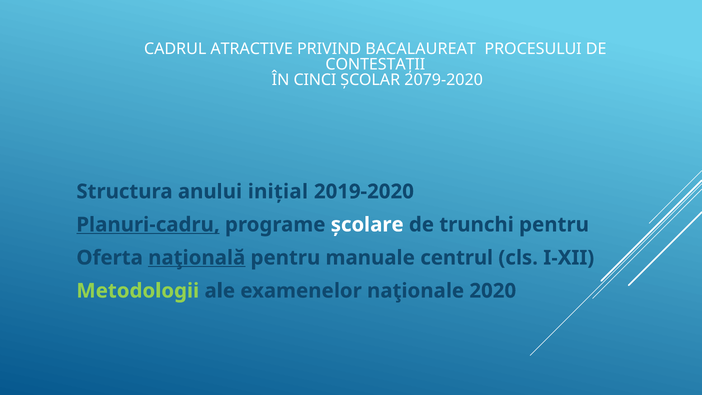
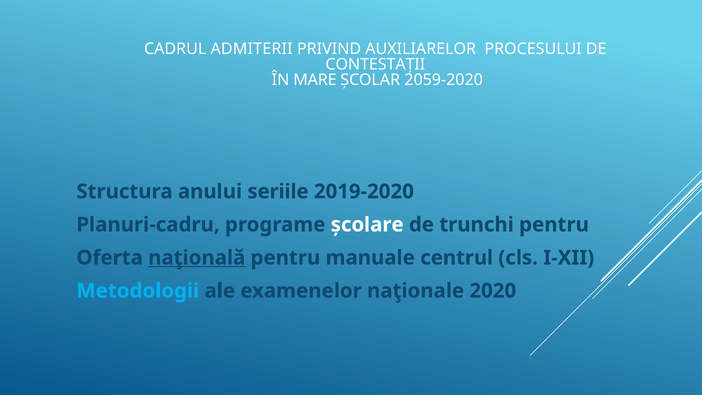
ATRACTIVE: ATRACTIVE -> ADMITERII
BACALAUREAT: BACALAUREAT -> AUXILIARELOR
CINCI: CINCI -> MARE
2079-2020: 2079-2020 -> 2059-2020
inițial: inițial -> seriile
Planuri-cadru underline: present -> none
Metodologii colour: light green -> light blue
